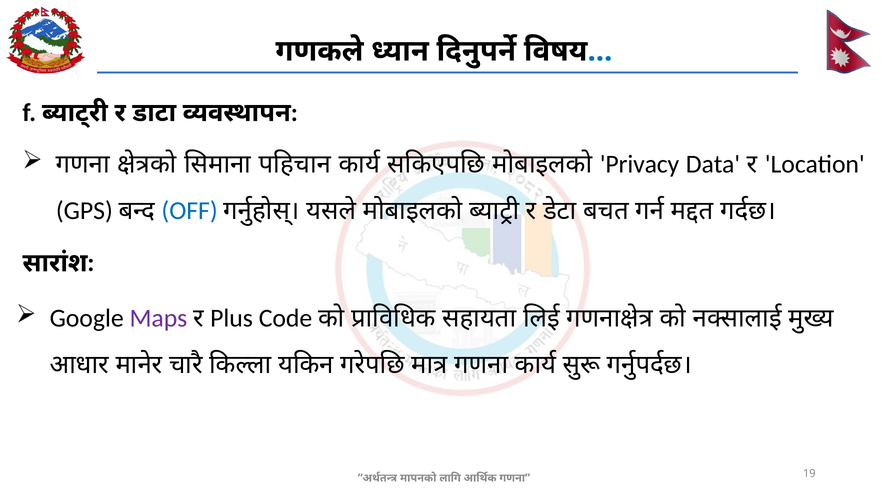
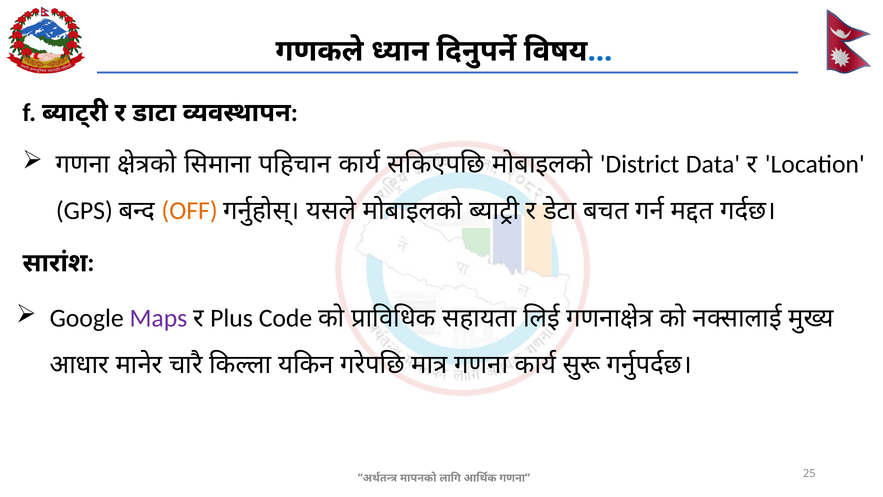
Privacy: Privacy -> District
OFF colour: blue -> orange
19: 19 -> 25
